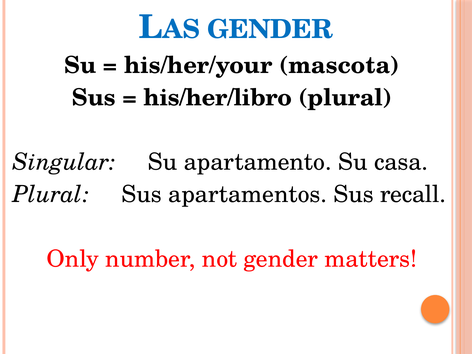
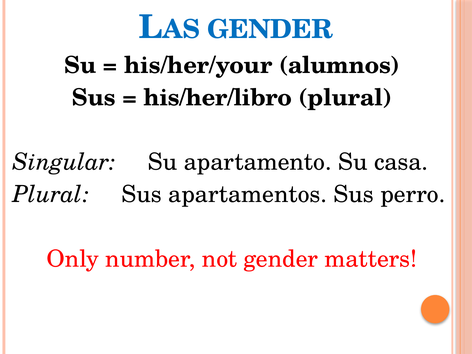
mascota: mascota -> alumnos
recall: recall -> perro
